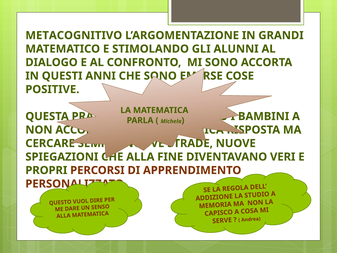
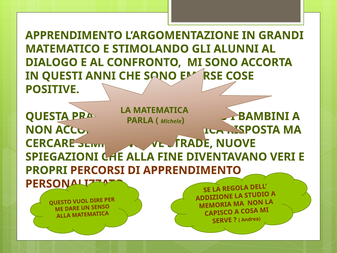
METACOGNITIVO at (74, 35): METACOGNITIVO -> APPRENDIMENTO
